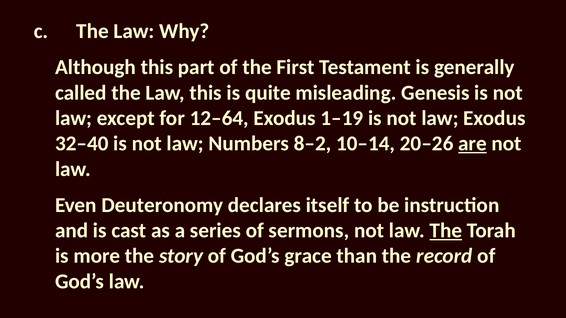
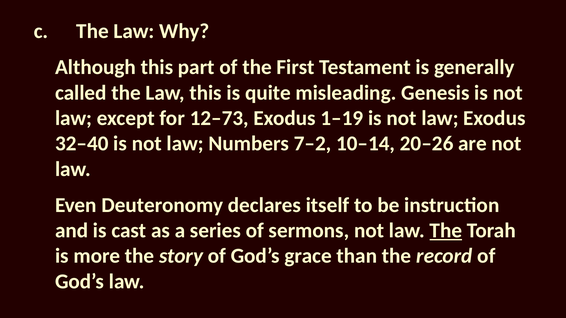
12–64: 12–64 -> 12–73
8–2: 8–2 -> 7–2
are underline: present -> none
